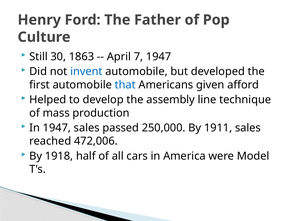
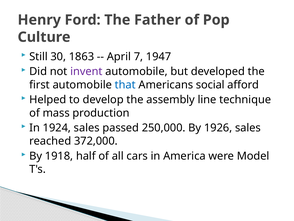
invent colour: blue -> purple
given: given -> social
In 1947: 1947 -> 1924
1911: 1911 -> 1926
472,006: 472,006 -> 372,000
